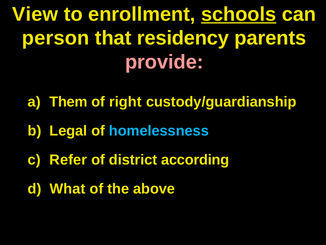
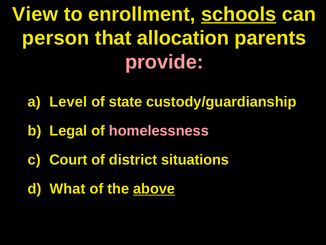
residency: residency -> allocation
Them: Them -> Level
right: right -> state
homelessness colour: light blue -> pink
Refer: Refer -> Court
according: according -> situations
above underline: none -> present
